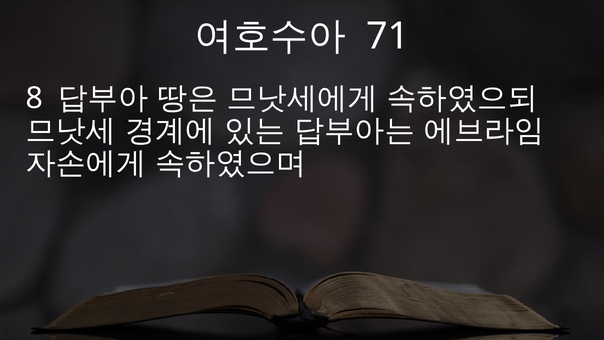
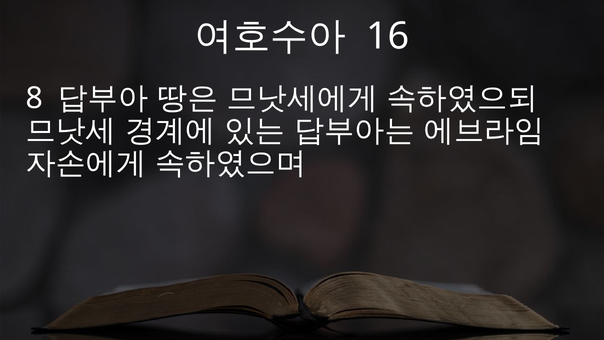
71: 71 -> 16
